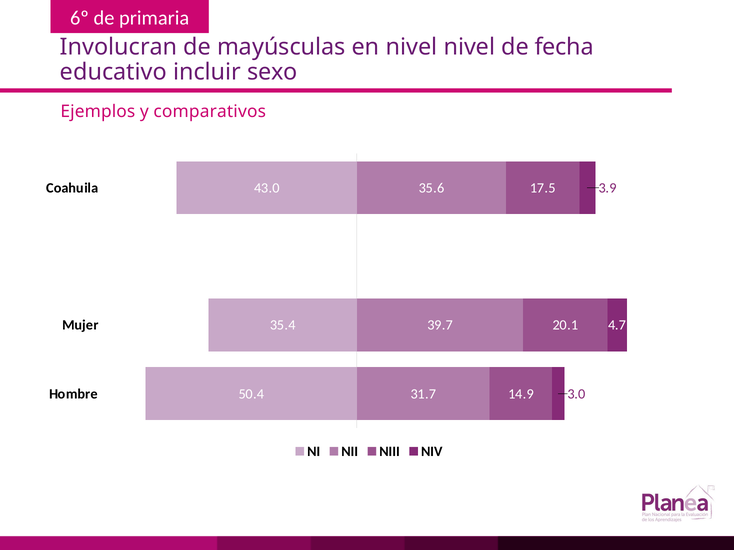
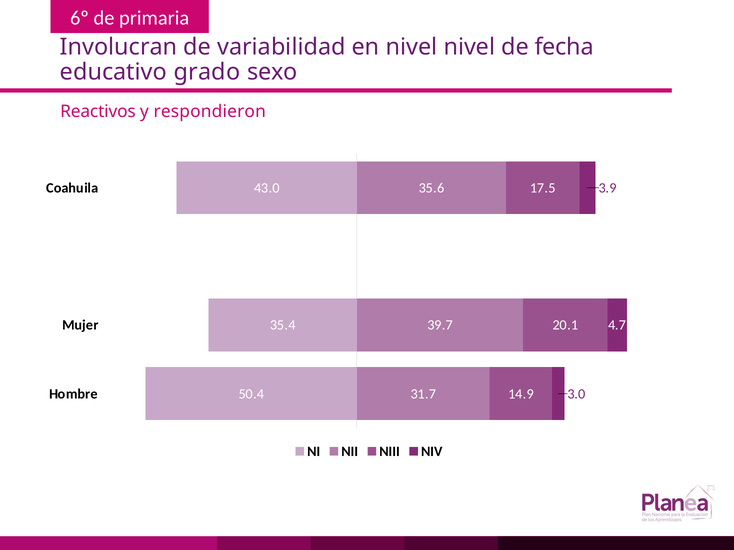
mayúsculas: mayúsculas -> variabilidad
incluir: incluir -> grado
Ejemplos: Ejemplos -> Reactivos
comparativos: comparativos -> respondieron
